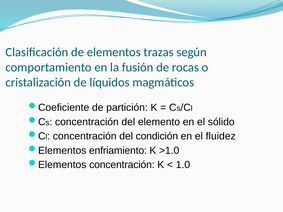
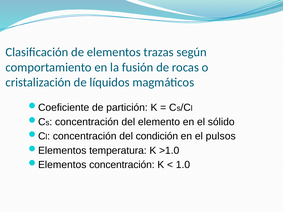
fluidez: fluidez -> pulsos
enfriamiento: enfriamiento -> temperatura
